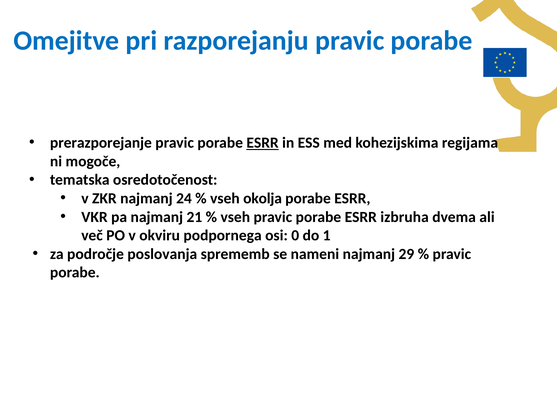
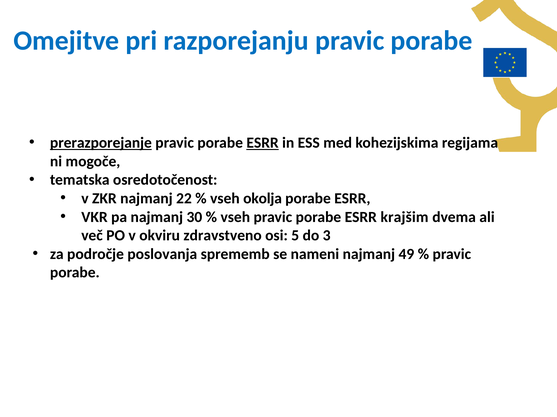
prerazporejanje underline: none -> present
24: 24 -> 22
21: 21 -> 30
izbruha: izbruha -> krajšim
podpornega: podpornega -> zdravstveno
0: 0 -> 5
1: 1 -> 3
29: 29 -> 49
